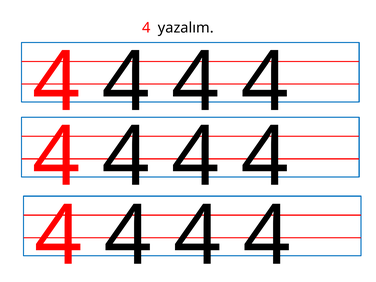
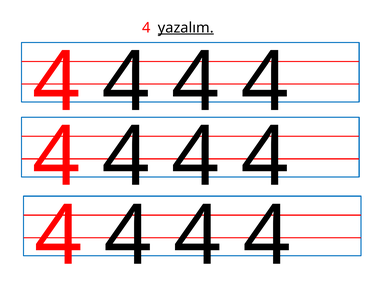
yazalım underline: none -> present
